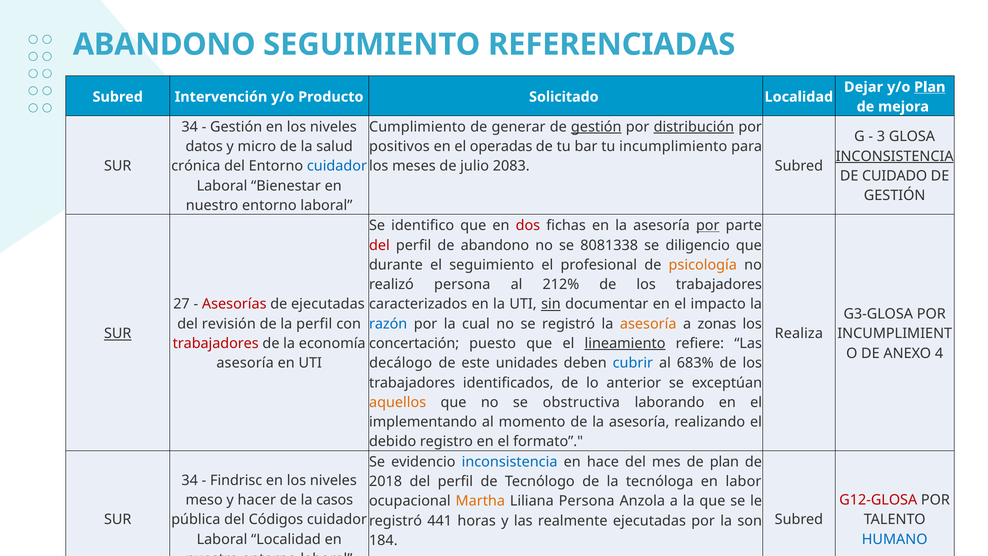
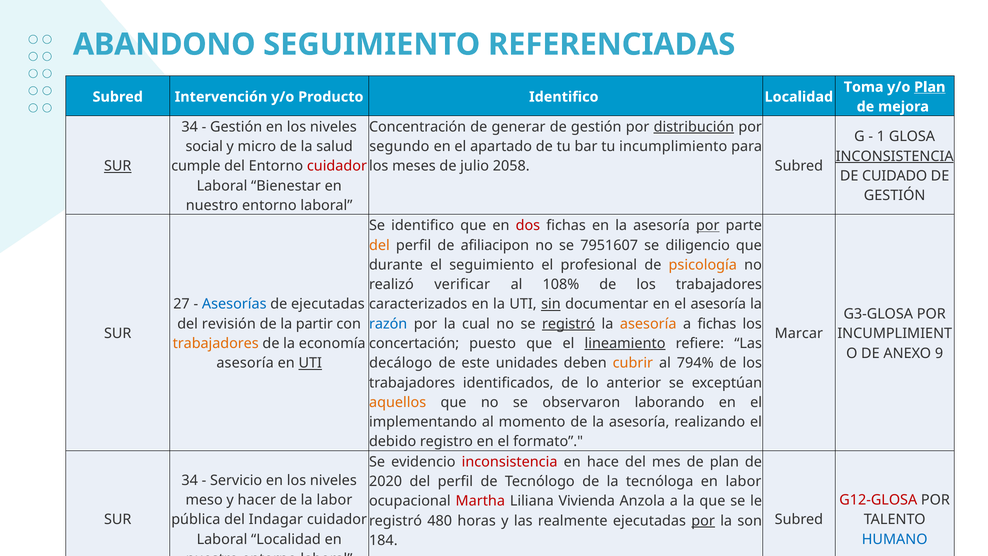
Dejar: Dejar -> Toma
Producto Solicitado: Solicitado -> Identifico
Cumplimiento: Cumplimiento -> Concentración
gestión at (596, 127) underline: present -> none
3: 3 -> 1
datos: datos -> social
positivos: positivos -> segundo
operadas: operadas -> apartado
SUR at (118, 166) underline: none -> present
crónica: crónica -> cumple
cuidador at (337, 166) colour: blue -> red
2083: 2083 -> 2058
del at (379, 245) colour: red -> orange
de abandono: abandono -> afiliacipon
8081338: 8081338 -> 7951607
realizó persona: persona -> verificar
212%: 212% -> 108%
Asesorías colour: red -> blue
el impacto: impacto -> asesoría
la perfil: perfil -> partir
registró at (569, 324) underline: none -> present
a zonas: zonas -> fichas
SUR at (118, 334) underline: present -> none
Realiza: Realiza -> Marcar
trabajadores at (216, 343) colour: red -> orange
4: 4 -> 9
cubrir colour: blue -> orange
683%: 683% -> 794%
UTI at (310, 363) underline: none -> present
obstructiva: obstructiva -> observaron
inconsistencia at (510, 462) colour: blue -> red
Findrisc: Findrisc -> Servicio
2018: 2018 -> 2020
la casos: casos -> labor
Martha colour: orange -> red
Liliana Persona: Persona -> Vivienda
Códigos: Códigos -> Indagar
441: 441 -> 480
por at (703, 521) underline: none -> present
